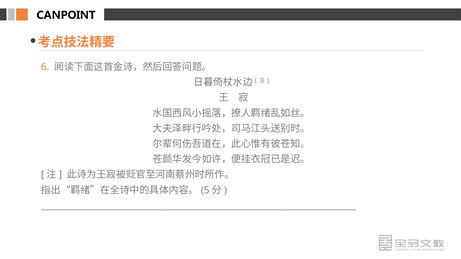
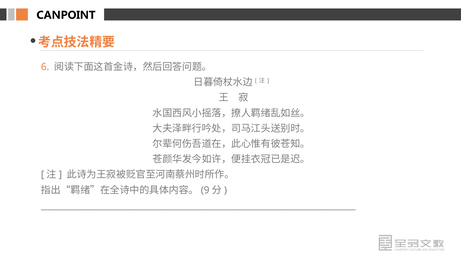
5: 5 -> 9
